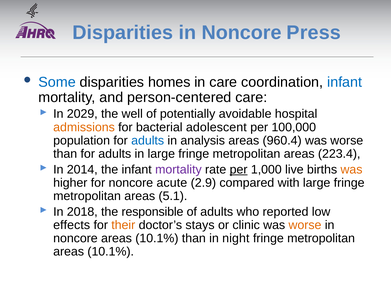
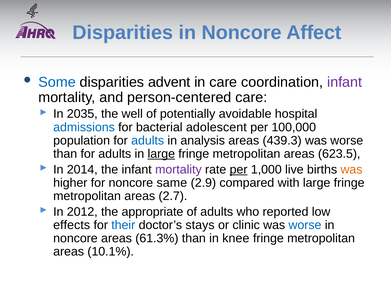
Press: Press -> Affect
homes: homes -> advent
infant at (345, 82) colour: blue -> purple
2029: 2029 -> 2035
admissions colour: orange -> blue
960.4: 960.4 -> 439.3
large at (161, 154) underline: none -> present
223.4: 223.4 -> 623.5
acute: acute -> same
5.1: 5.1 -> 2.7
2018: 2018 -> 2012
responsible: responsible -> appropriate
their colour: orange -> blue
worse at (305, 225) colour: orange -> blue
noncore areas 10.1%: 10.1% -> 61.3%
night: night -> knee
